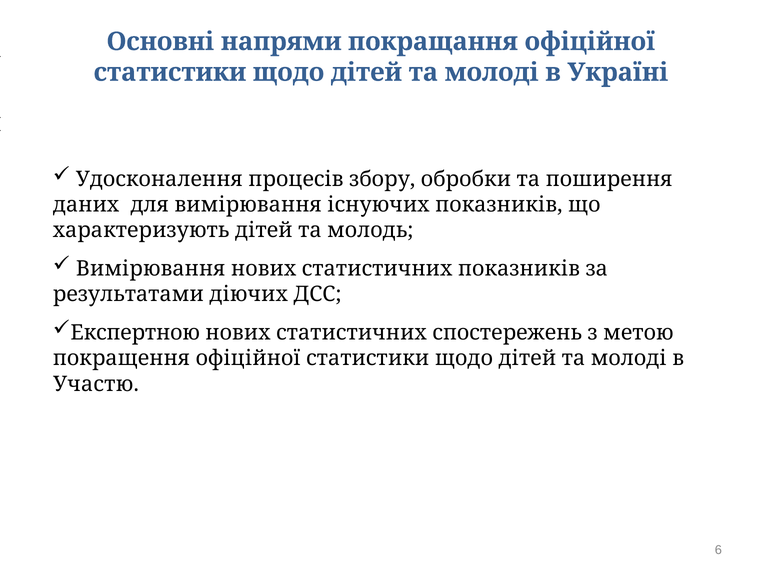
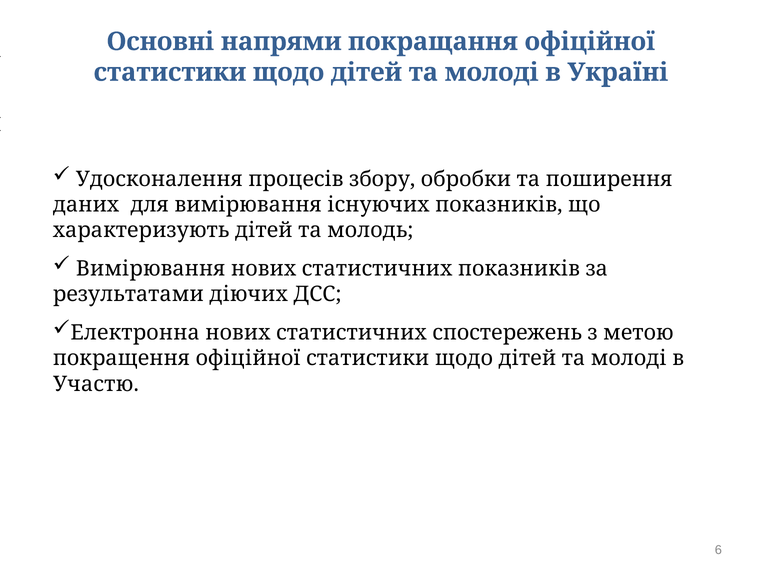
Експертною: Експертною -> Електронна
